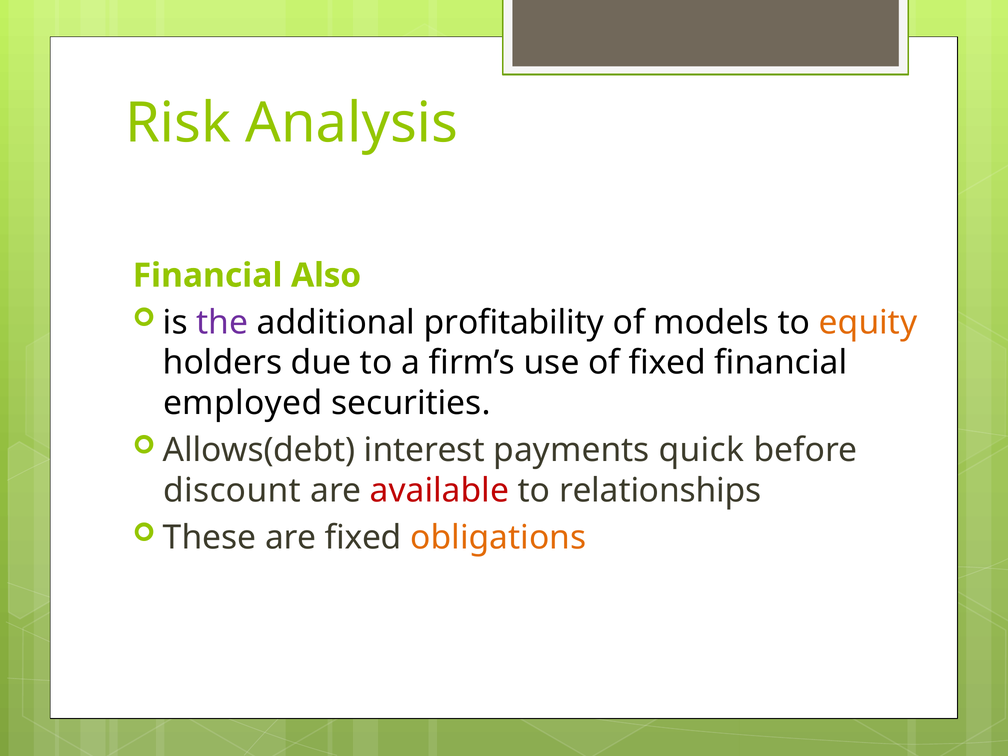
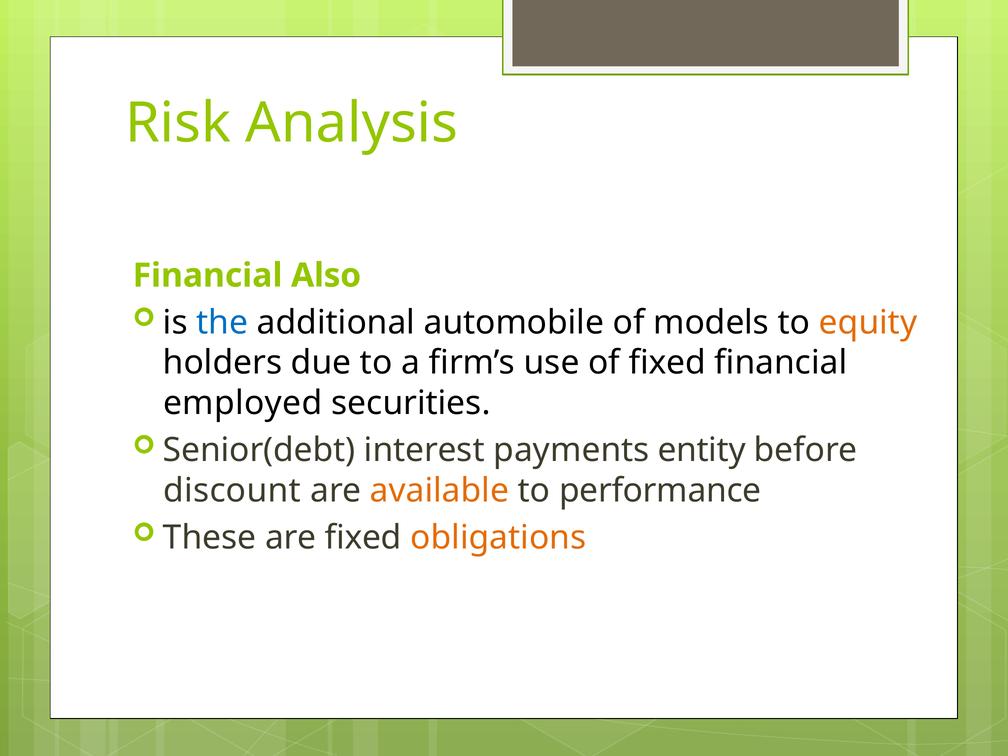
the colour: purple -> blue
profitability: profitability -> automobile
Allows(debt: Allows(debt -> Senior(debt
quick: quick -> entity
available colour: red -> orange
relationships: relationships -> performance
